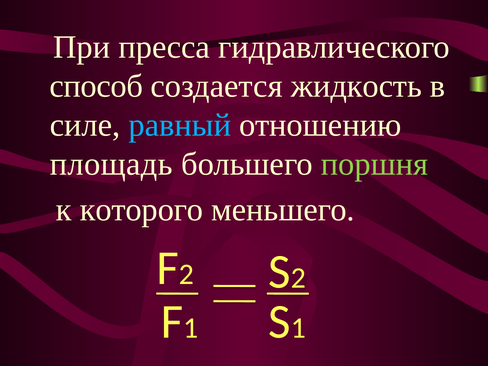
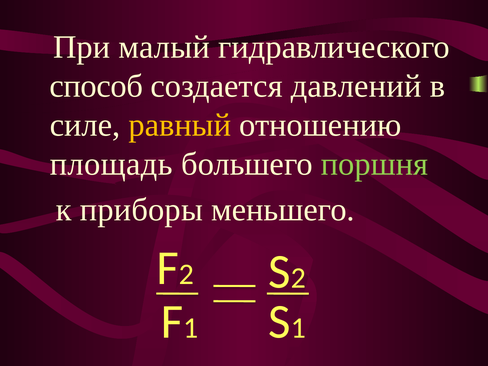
пресса: пресса -> малый
жидкость: жидкость -> давлений
равный colour: light blue -> yellow
которого: которого -> приборы
